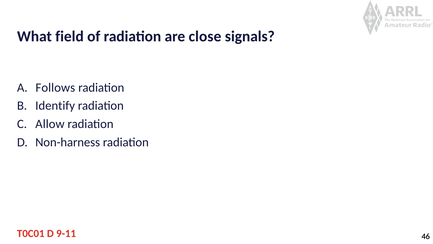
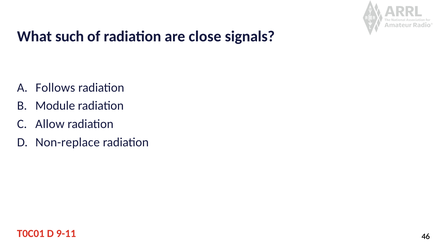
field: field -> such
Identify: Identify -> Module
Non-harness: Non-harness -> Non-replace
